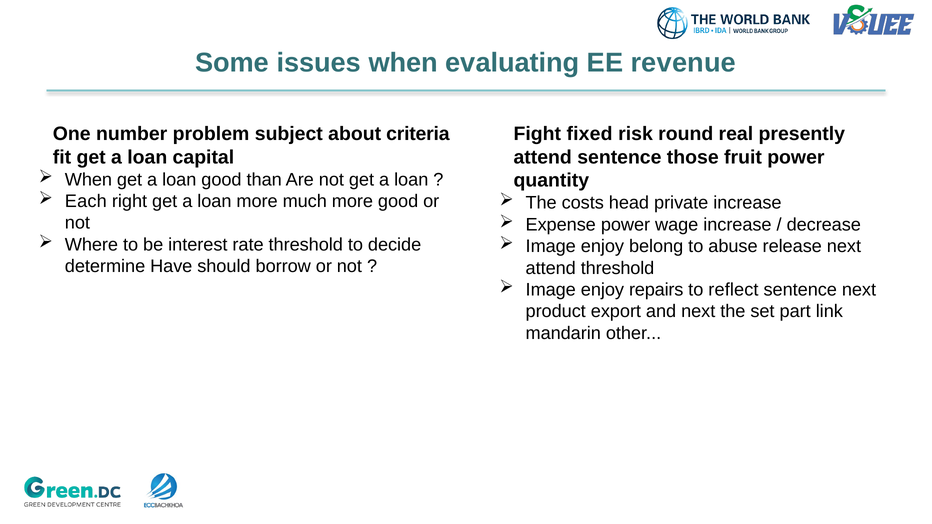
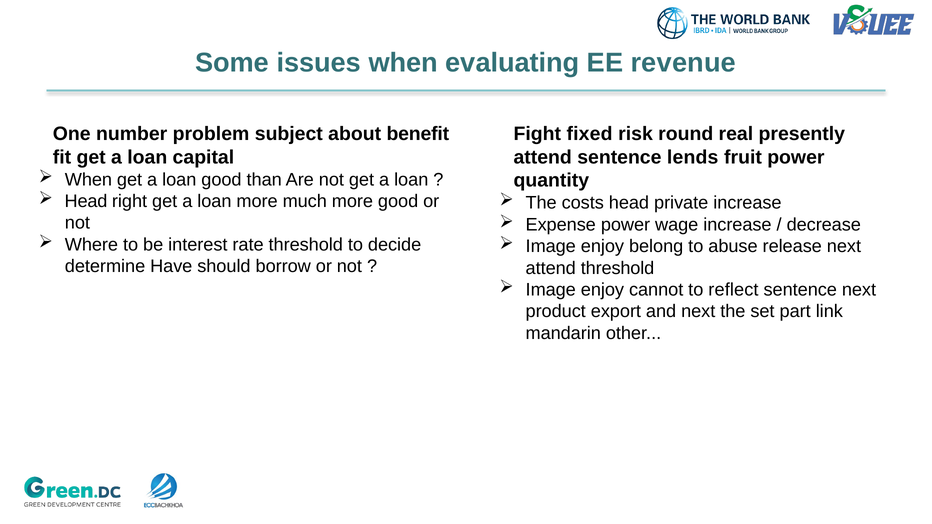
criteria: criteria -> benefit
those: those -> lends
Each at (86, 201): Each -> Head
repairs: repairs -> cannot
